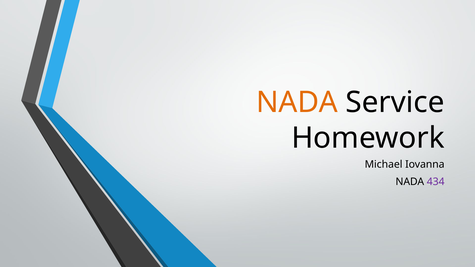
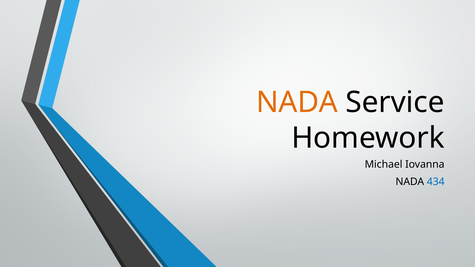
434 colour: purple -> blue
